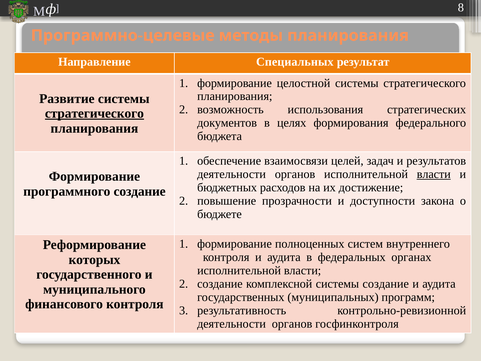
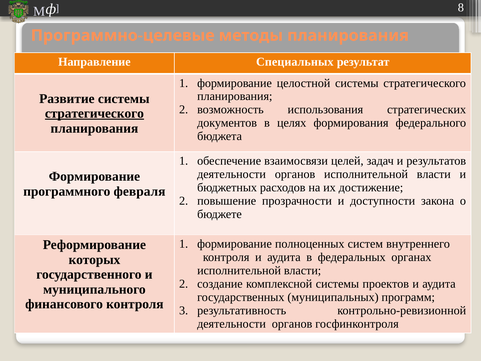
власти at (434, 174) underline: present -> none
программного создание: создание -> февраля
системы создание: создание -> проектов
